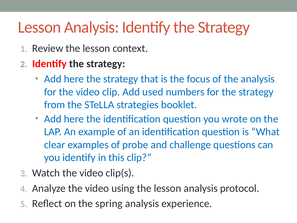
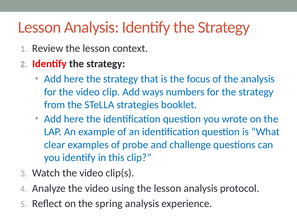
used: used -> ways
